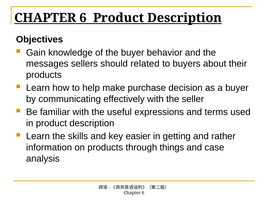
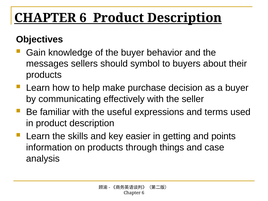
related: related -> symbol
rather: rather -> points
